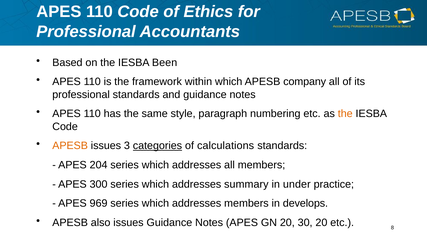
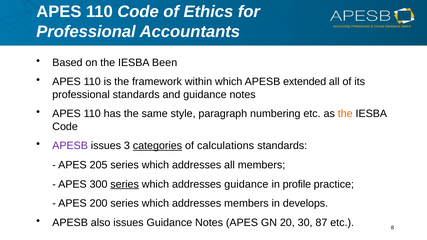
company: company -> extended
APESB at (70, 146) colour: orange -> purple
204: 204 -> 205
series at (125, 184) underline: none -> present
addresses summary: summary -> guidance
under: under -> profile
969: 969 -> 200
30 20: 20 -> 87
